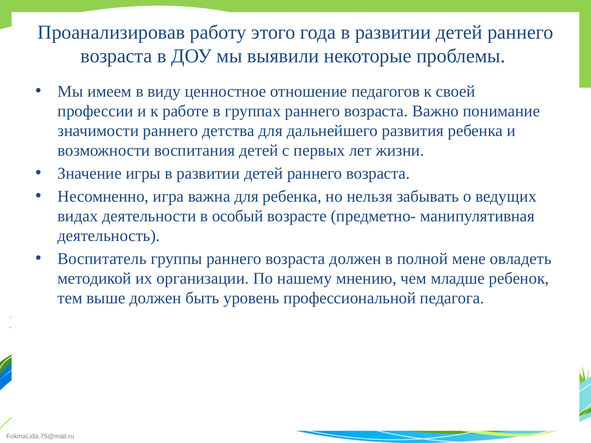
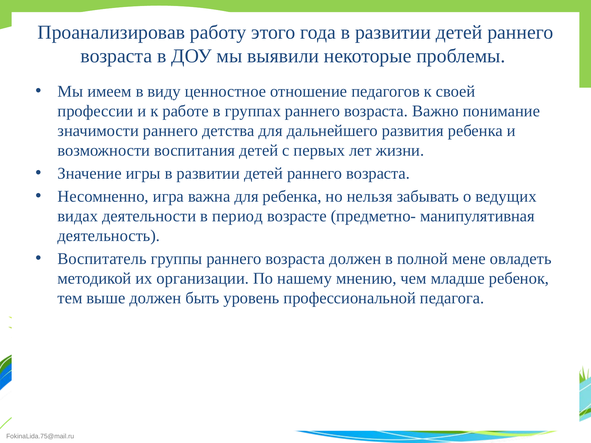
особый: особый -> период
